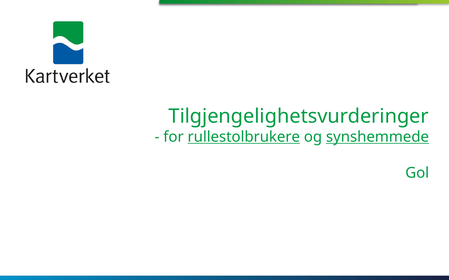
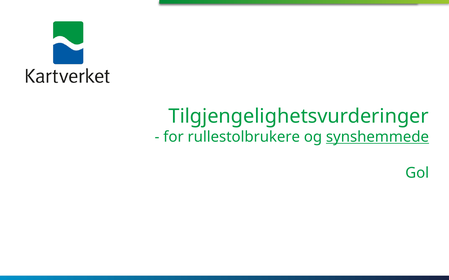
rullestolbrukere underline: present -> none
